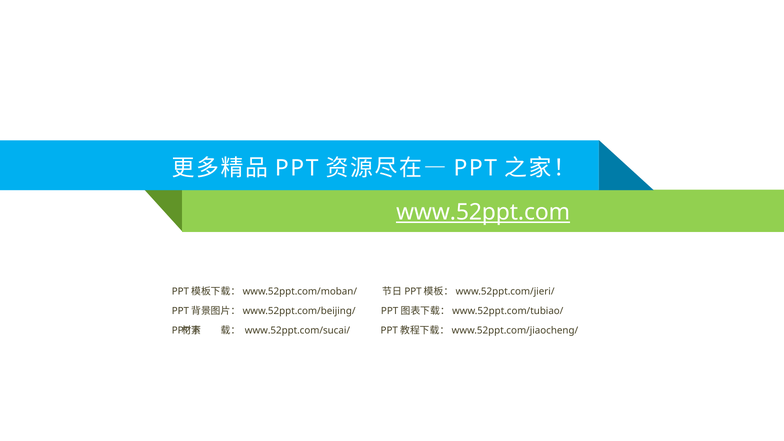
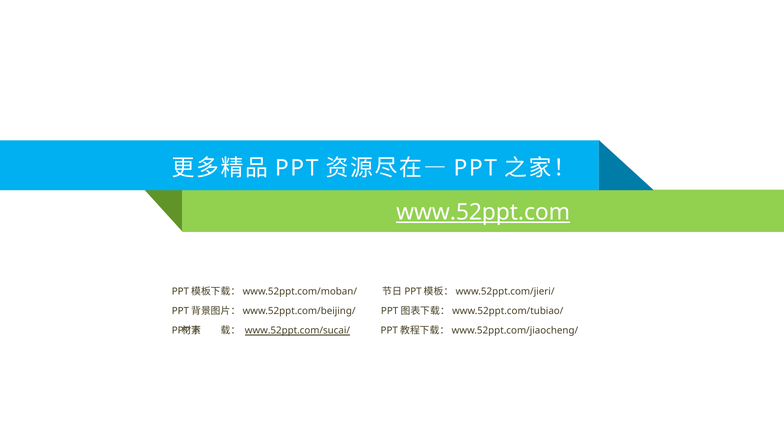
www.52ppt.com/sucai/ underline: none -> present
